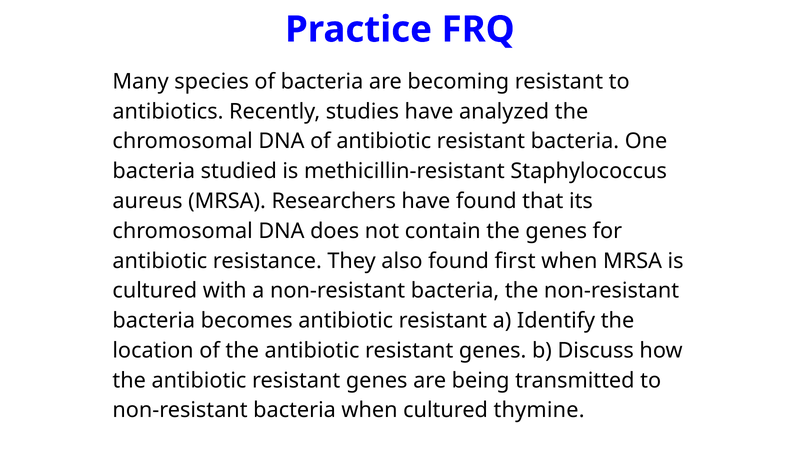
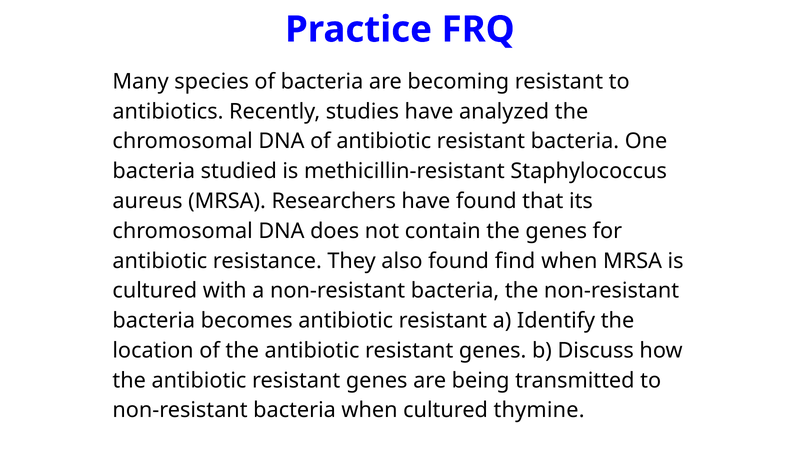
first: first -> find
